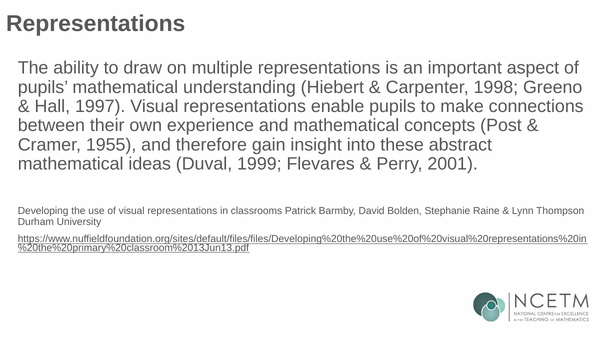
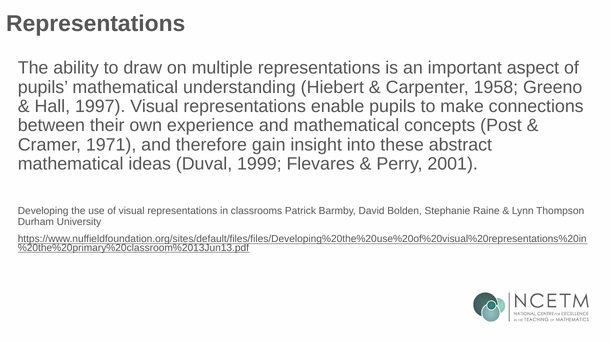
1998: 1998 -> 1958
1955: 1955 -> 1971
